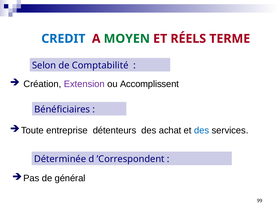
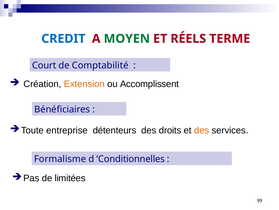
Selon: Selon -> Court
Extension colour: purple -> orange
achat: achat -> droits
des at (202, 130) colour: blue -> orange
Déterminée: Déterminée -> Formalisme
’Correspondent: ’Correspondent -> ’Conditionnelles
général: général -> limitées
